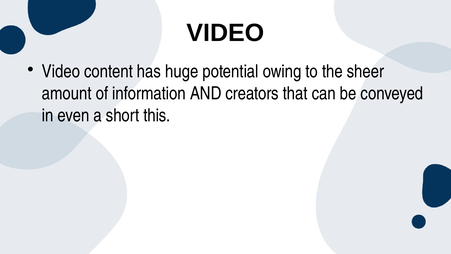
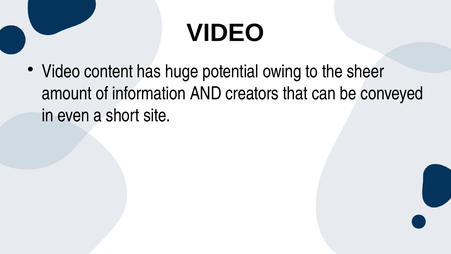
this: this -> site
